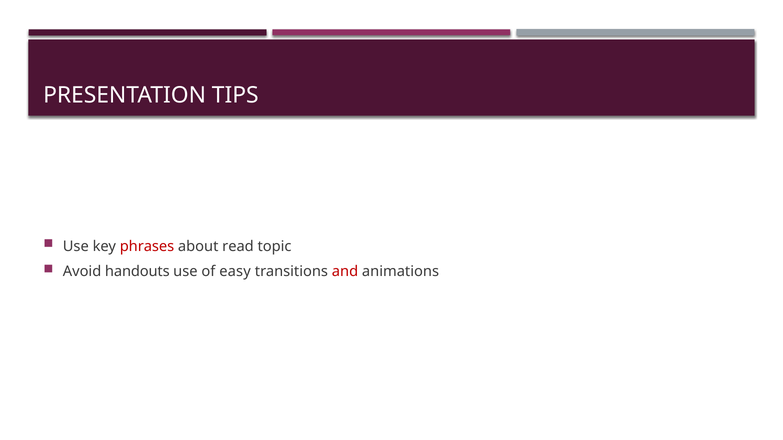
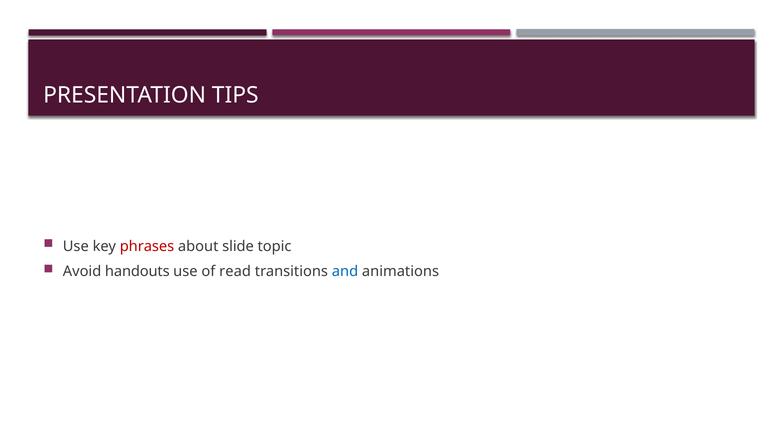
read: read -> slide
easy: easy -> read
and colour: red -> blue
